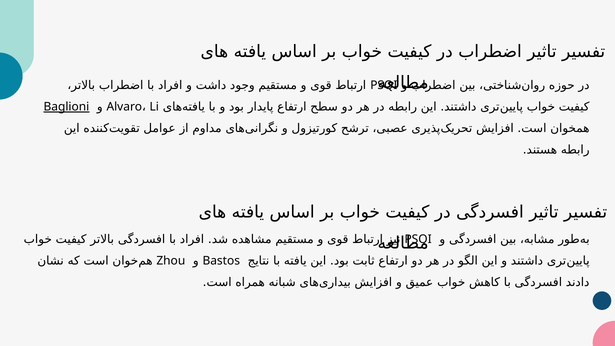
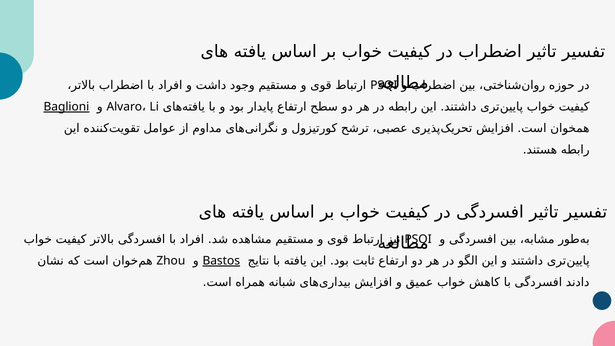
Bastos underline: none -> present
